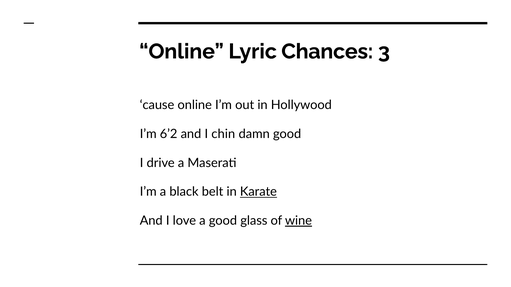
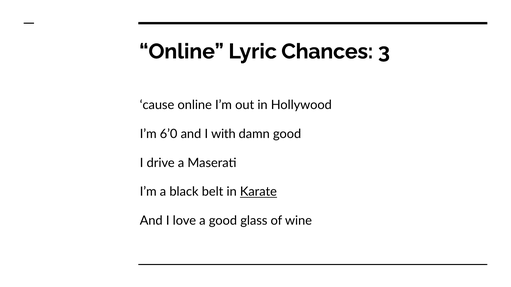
6’2: 6’2 -> 6’0
chin: chin -> with
wine underline: present -> none
